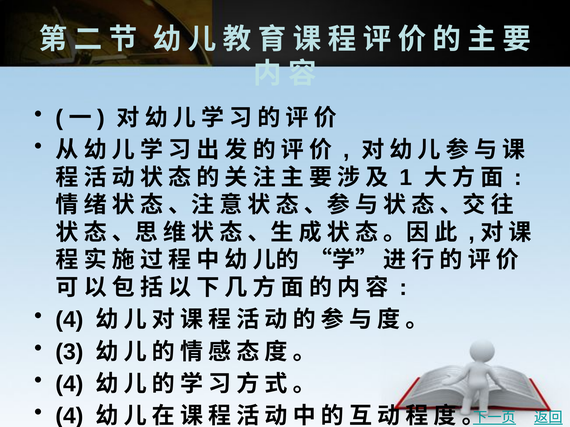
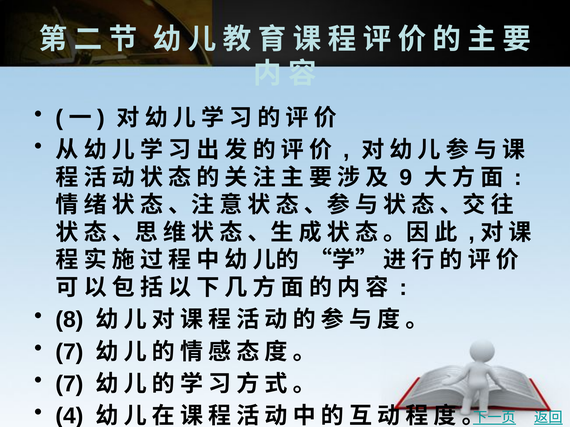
1: 1 -> 9
4 at (70, 320): 4 -> 8
3 at (70, 352): 3 -> 7
4 at (70, 384): 4 -> 7
